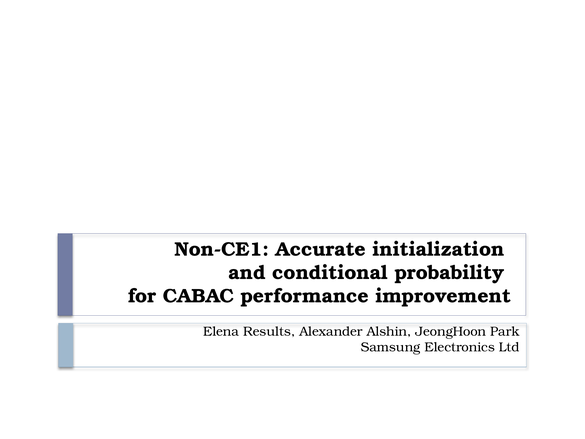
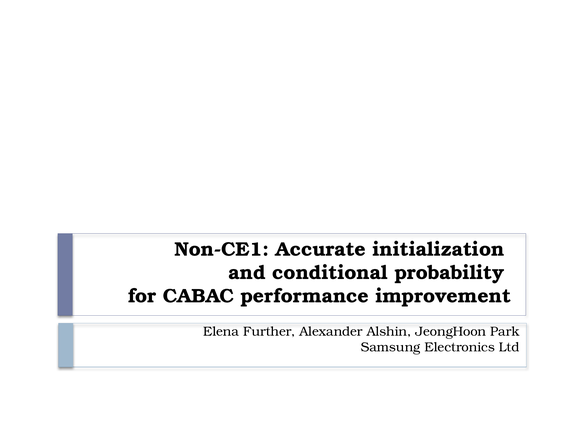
Results: Results -> Further
